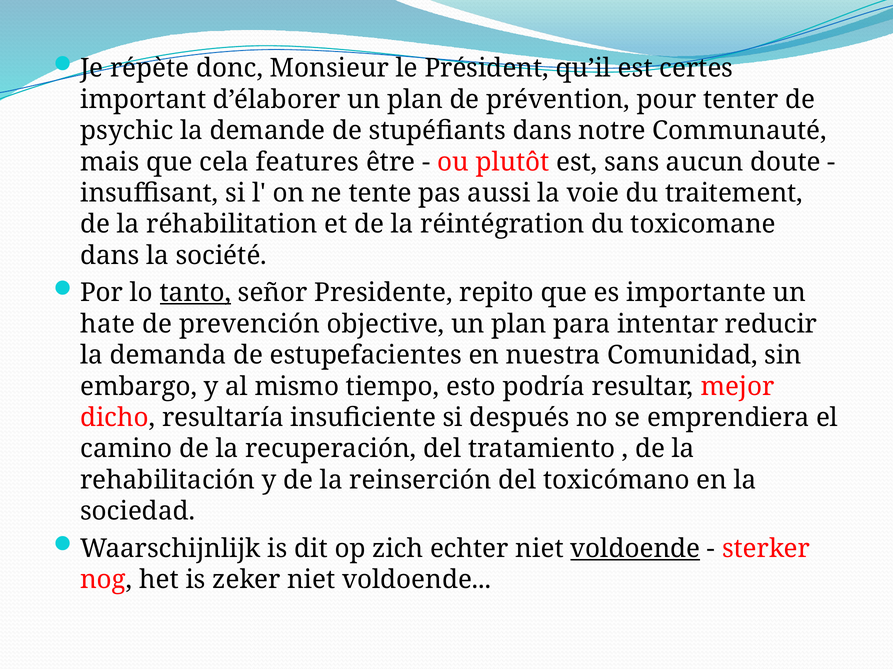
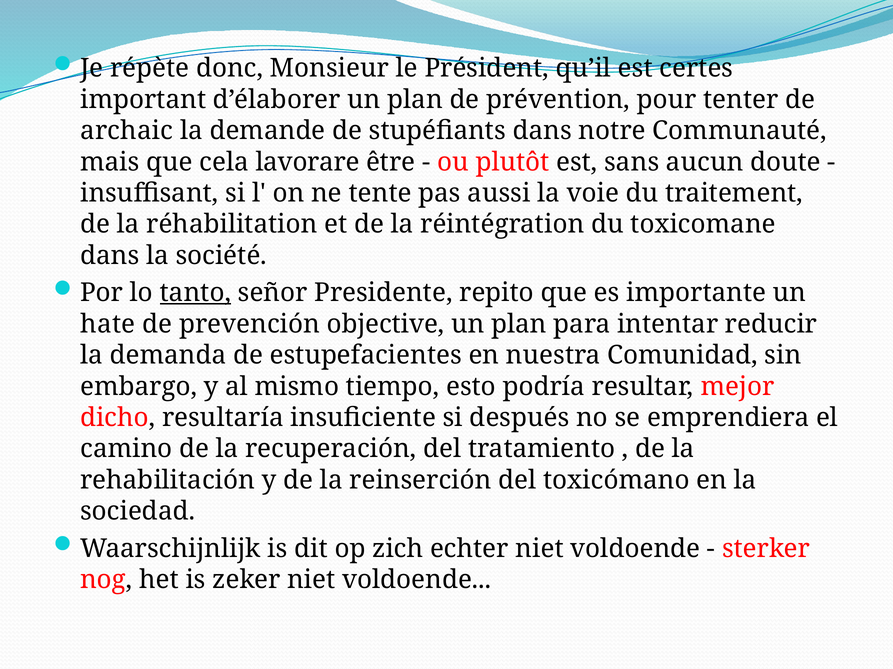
psychic: psychic -> archaic
features: features -> lavorare
voldoende at (635, 549) underline: present -> none
